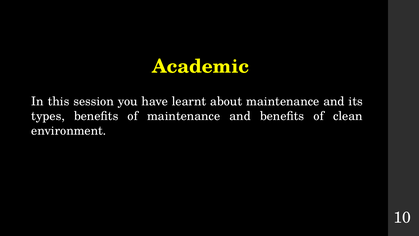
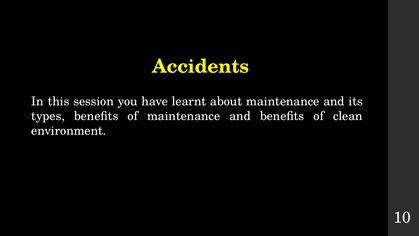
Academic: Academic -> Accidents
